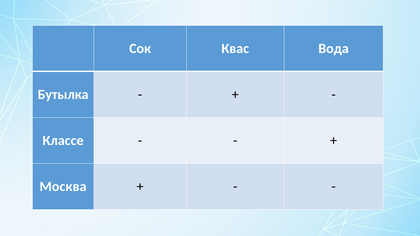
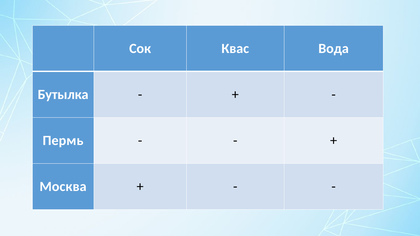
Классе: Классе -> Пермь
